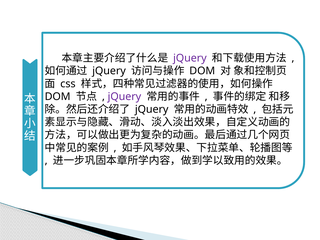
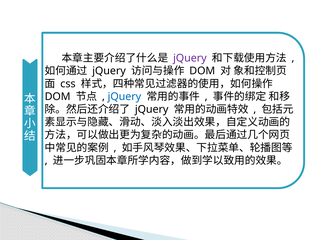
jQuery at (124, 97) colour: purple -> blue
